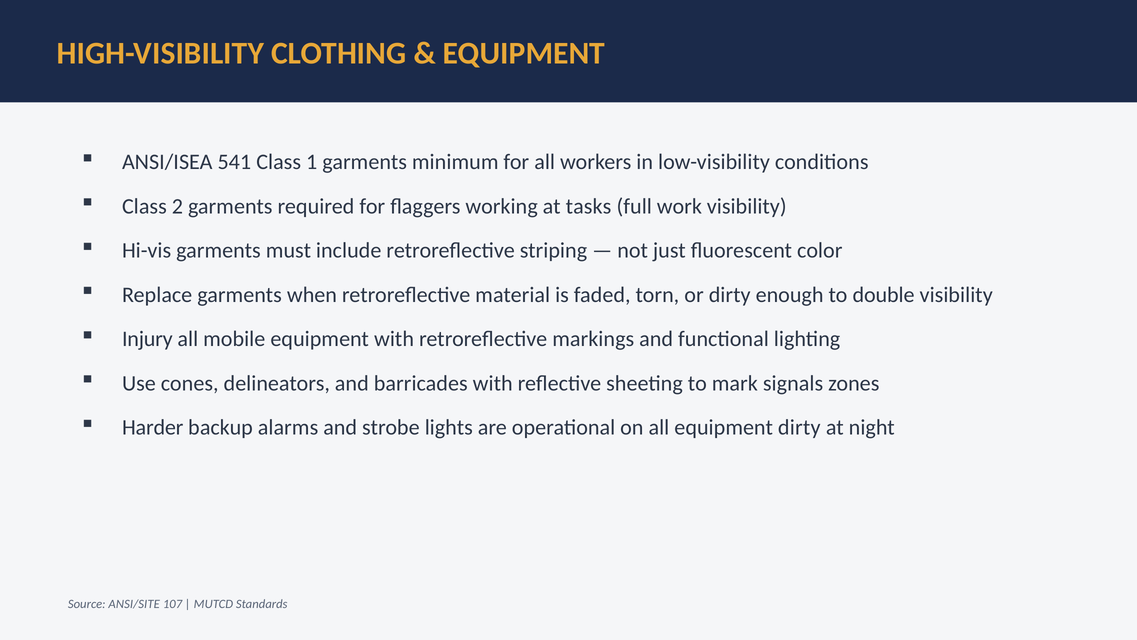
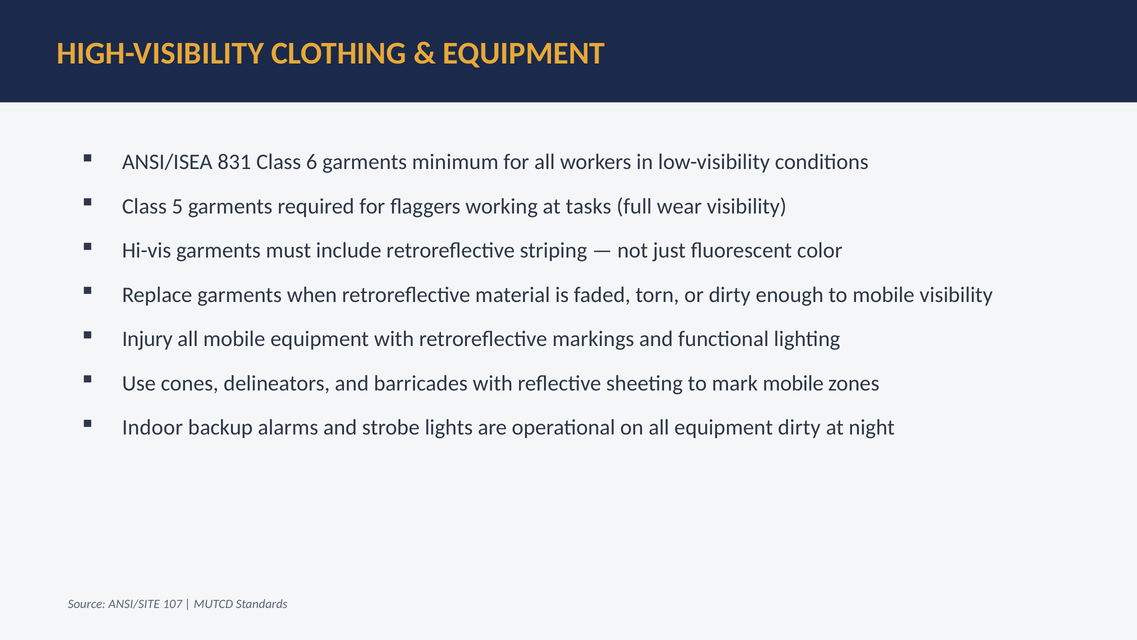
541: 541 -> 831
1: 1 -> 6
2: 2 -> 5
work: work -> wear
to double: double -> mobile
mark signals: signals -> mobile
Harder: Harder -> Indoor
